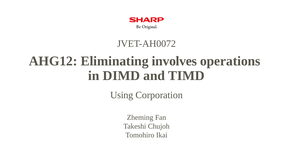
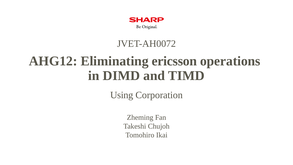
involves: involves -> ericsson
